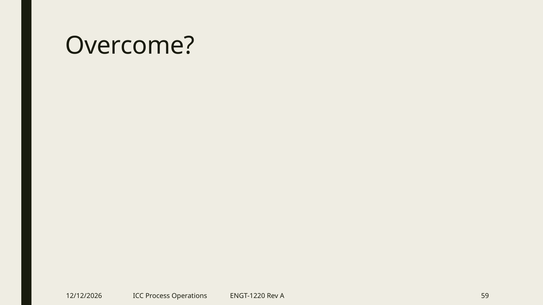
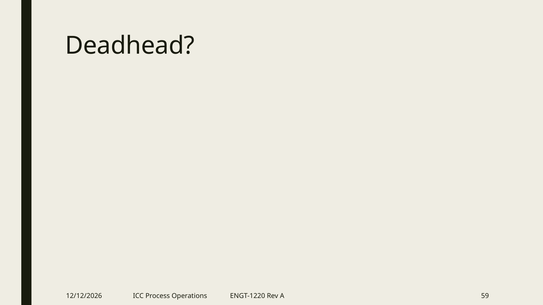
Overcome: Overcome -> Deadhead
